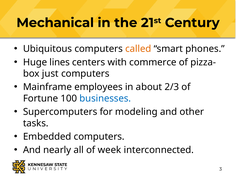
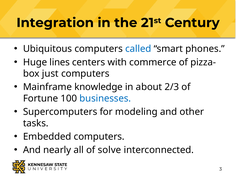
Mechanical: Mechanical -> Integration
called colour: orange -> blue
employees: employees -> knowledge
week: week -> solve
